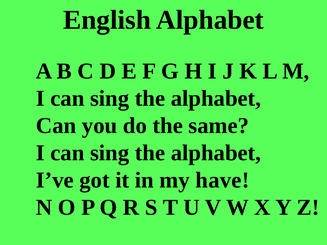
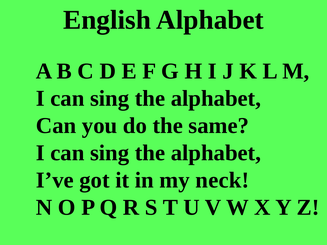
have: have -> neck
